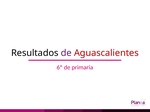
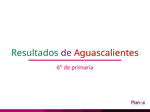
Resultados colour: black -> green
